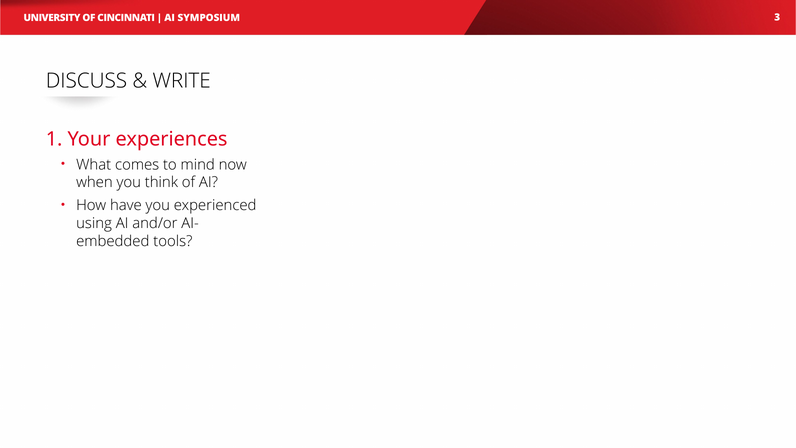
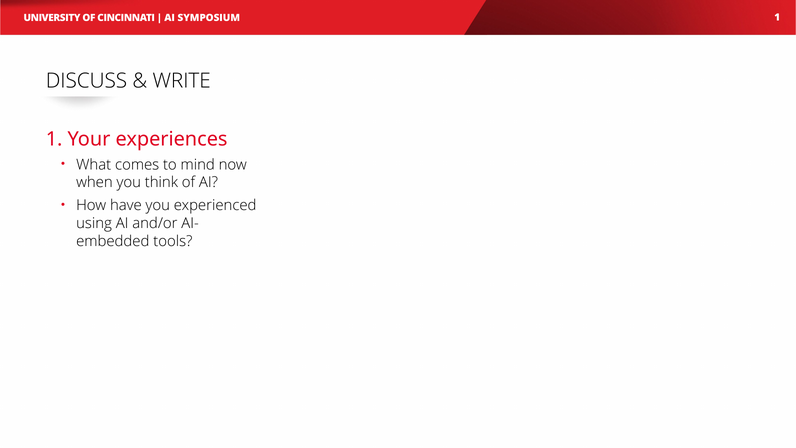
3 at (777, 17): 3 -> 1
